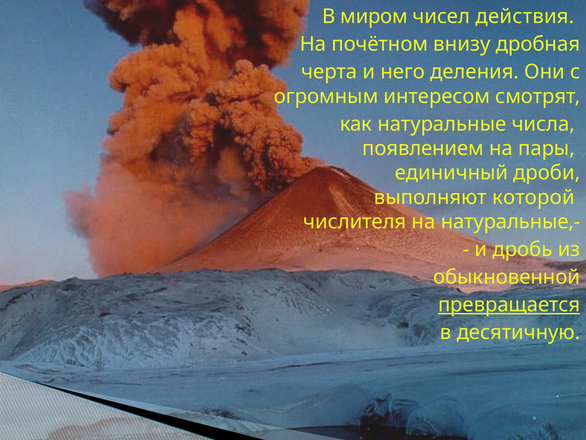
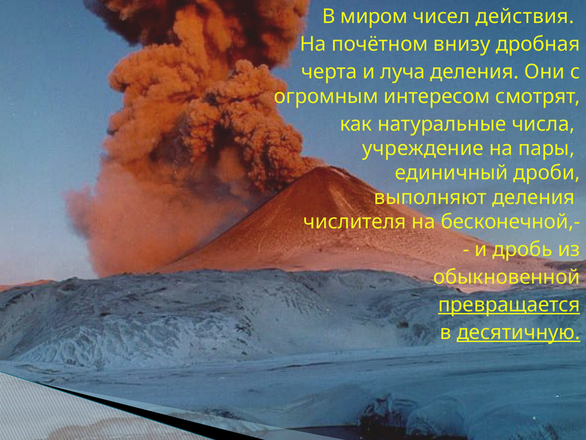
него: него -> луча
появлением: появлением -> учреждение
выполняют которой: которой -> деления
натуральные,-: натуральные,- -> бесконечной,-
десятичную underline: none -> present
